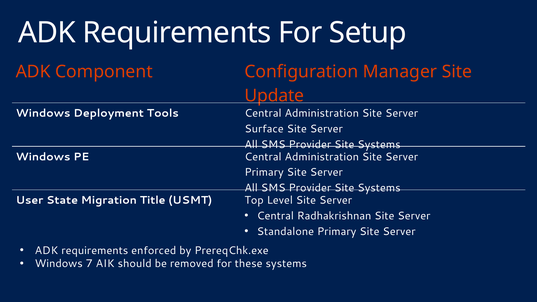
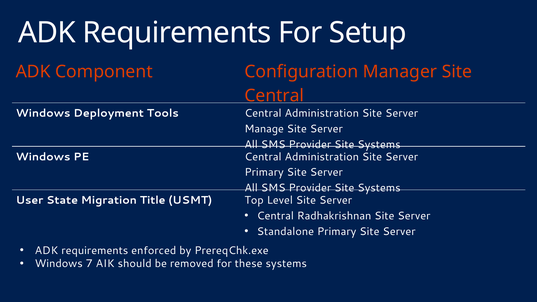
Update at (274, 96): Update -> Central
Surface: Surface -> Manage
